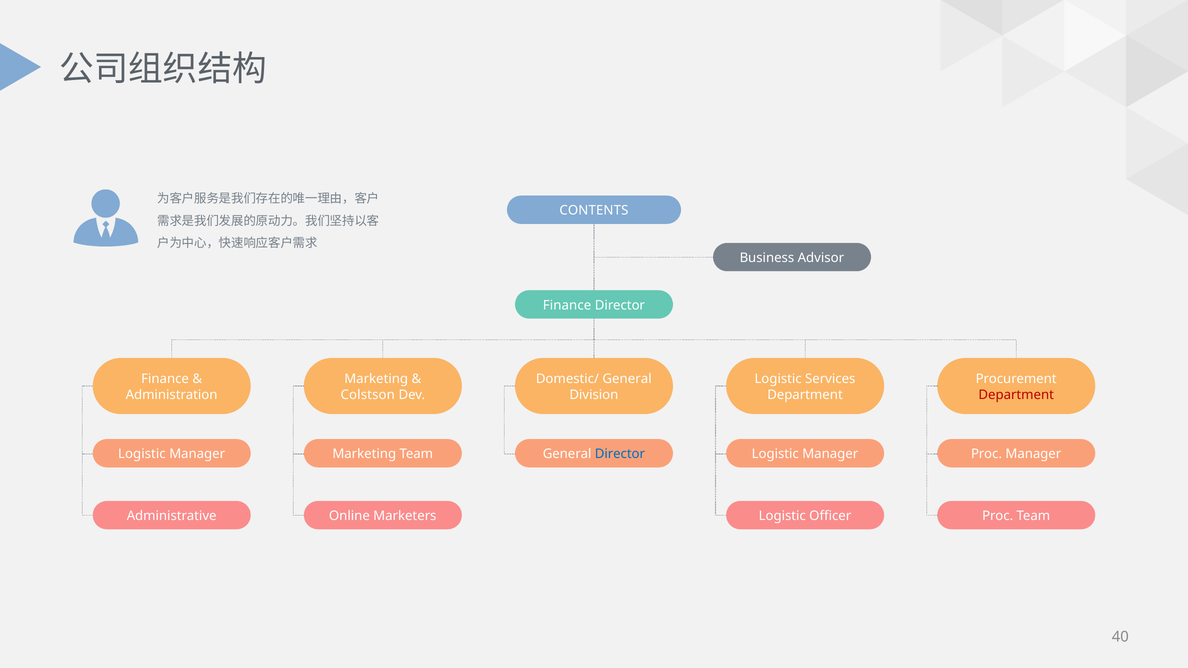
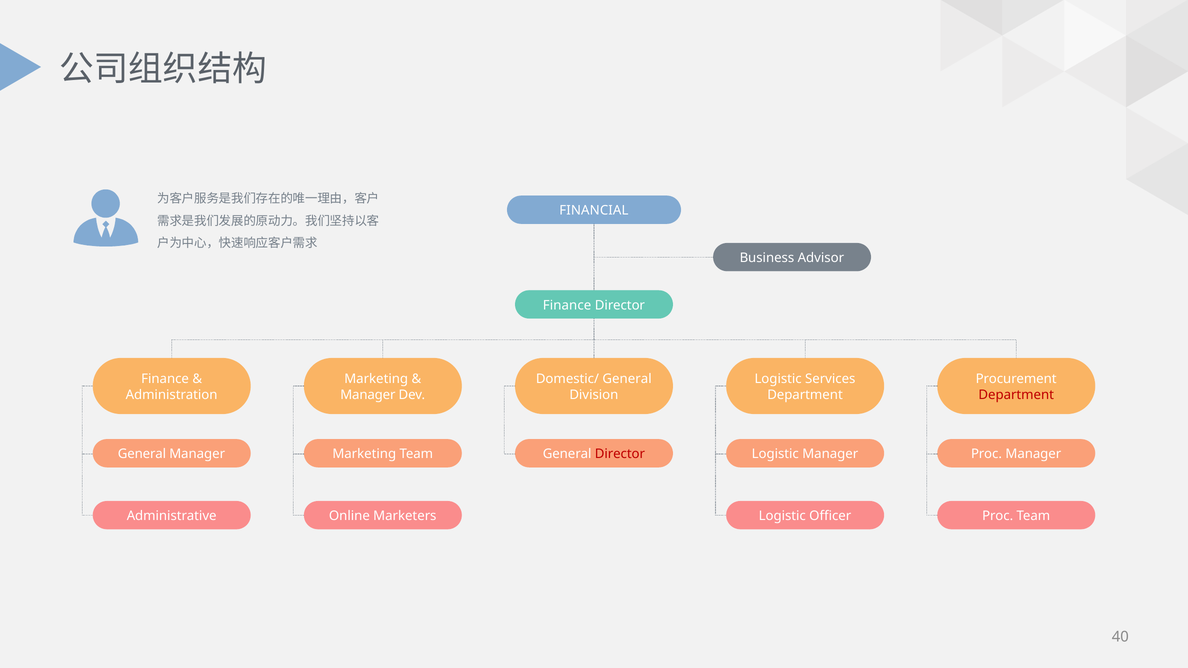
CONTENTS: CONTENTS -> FINANCIAL
Colstson at (368, 395): Colstson -> Manager
Logistic at (142, 454): Logistic -> General
Director at (620, 454) colour: blue -> red
